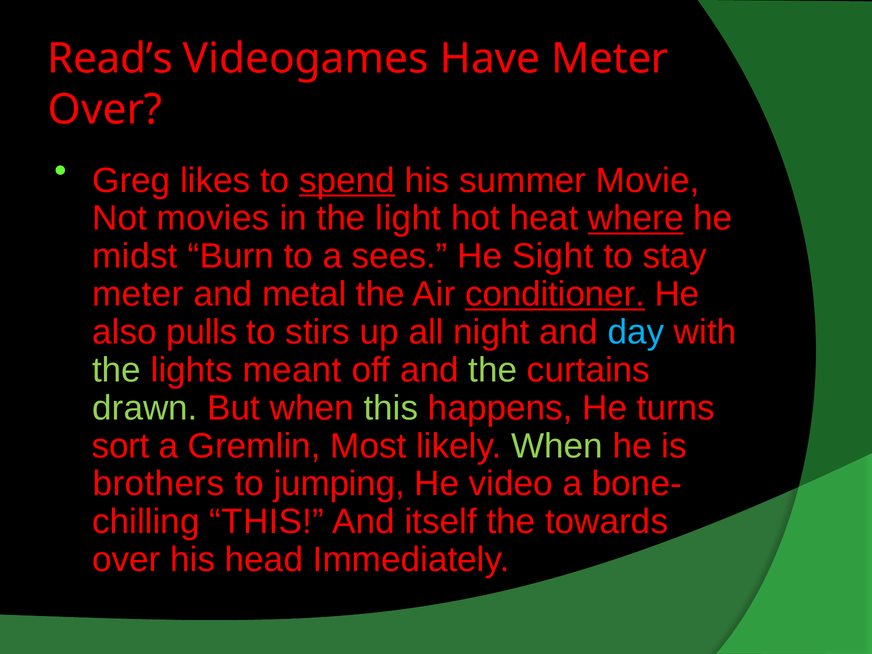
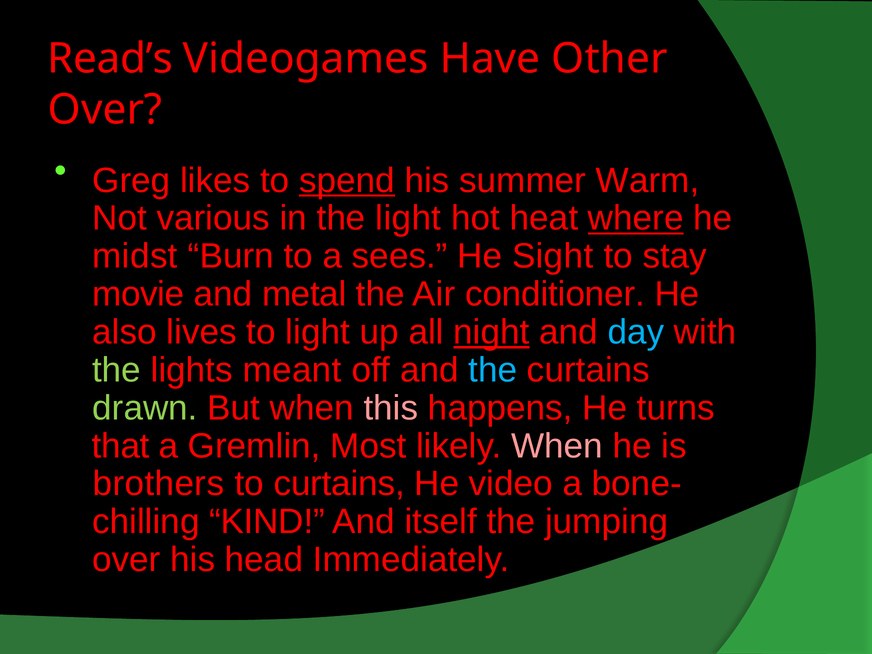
Have Meter: Meter -> Other
Movie: Movie -> Warm
movies: movies -> various
meter at (138, 294): meter -> movie
conditioner underline: present -> none
pulls: pulls -> lives
to stirs: stirs -> light
night underline: none -> present
the at (493, 370) colour: light green -> light blue
this at (391, 408) colour: light green -> pink
sort: sort -> that
When at (557, 446) colour: light green -> pink
to jumping: jumping -> curtains
THIS at (267, 522): THIS -> KIND
towards: towards -> jumping
